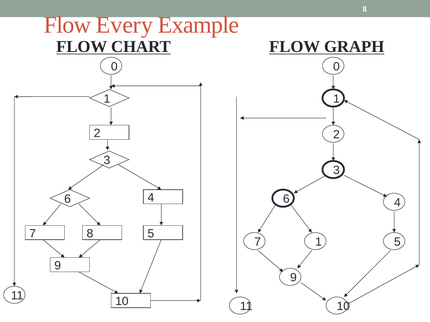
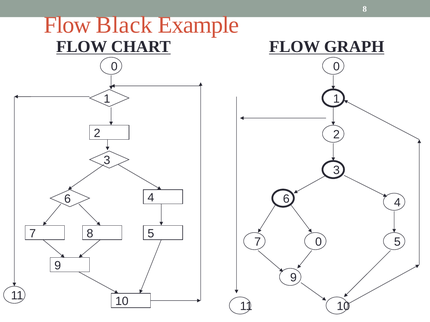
Every: Every -> Black
7 1: 1 -> 0
